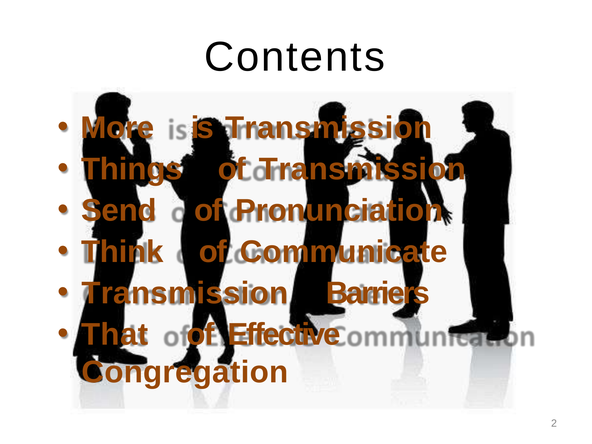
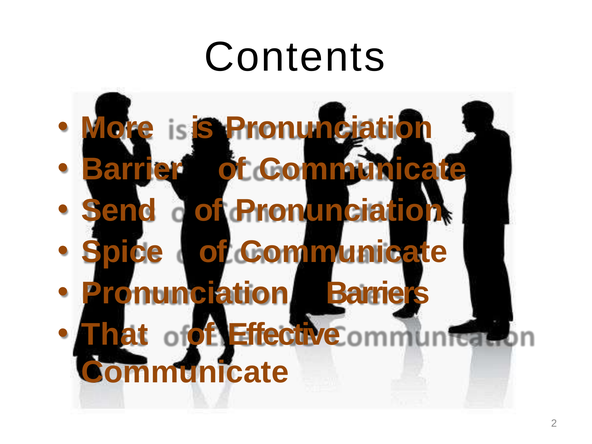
is Transmission: Transmission -> Pronunciation
Things: Things -> Barrier
Transmission at (363, 169): Transmission -> Communicate
Think: Think -> Spice
Transmission at (185, 293): Transmission -> Pronunciation
Congregation at (185, 372): Congregation -> Communicate
